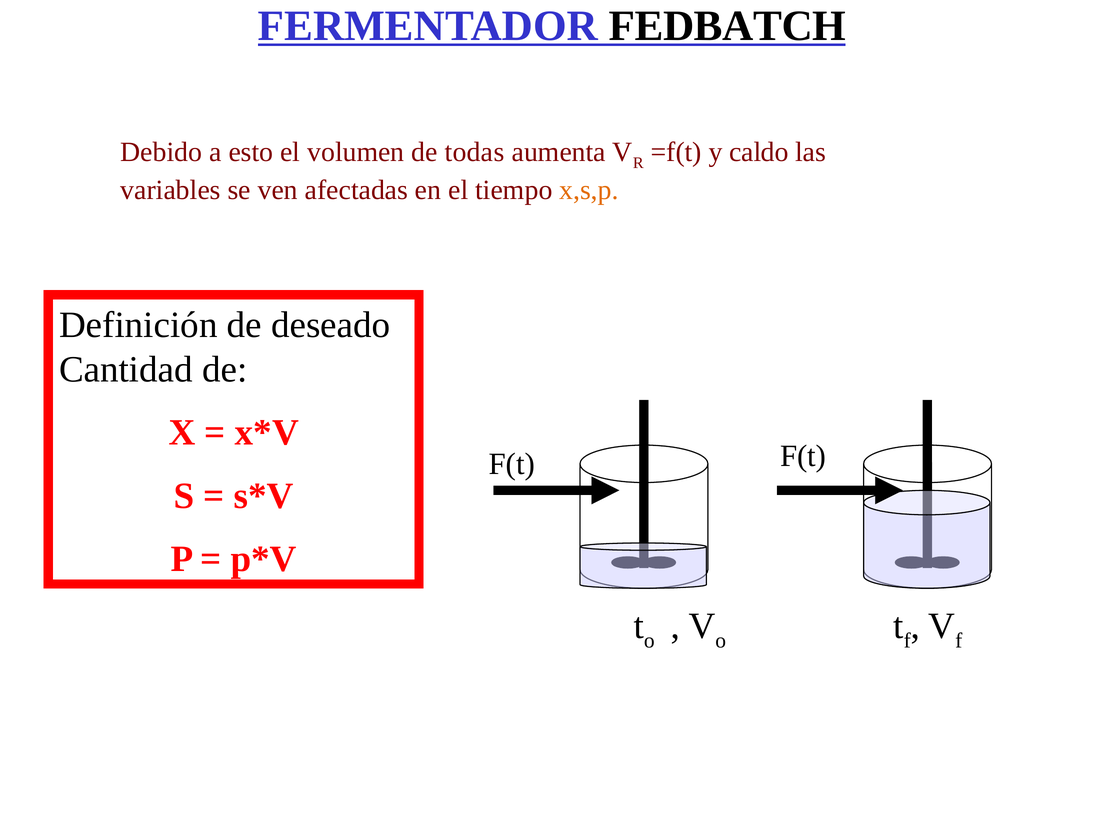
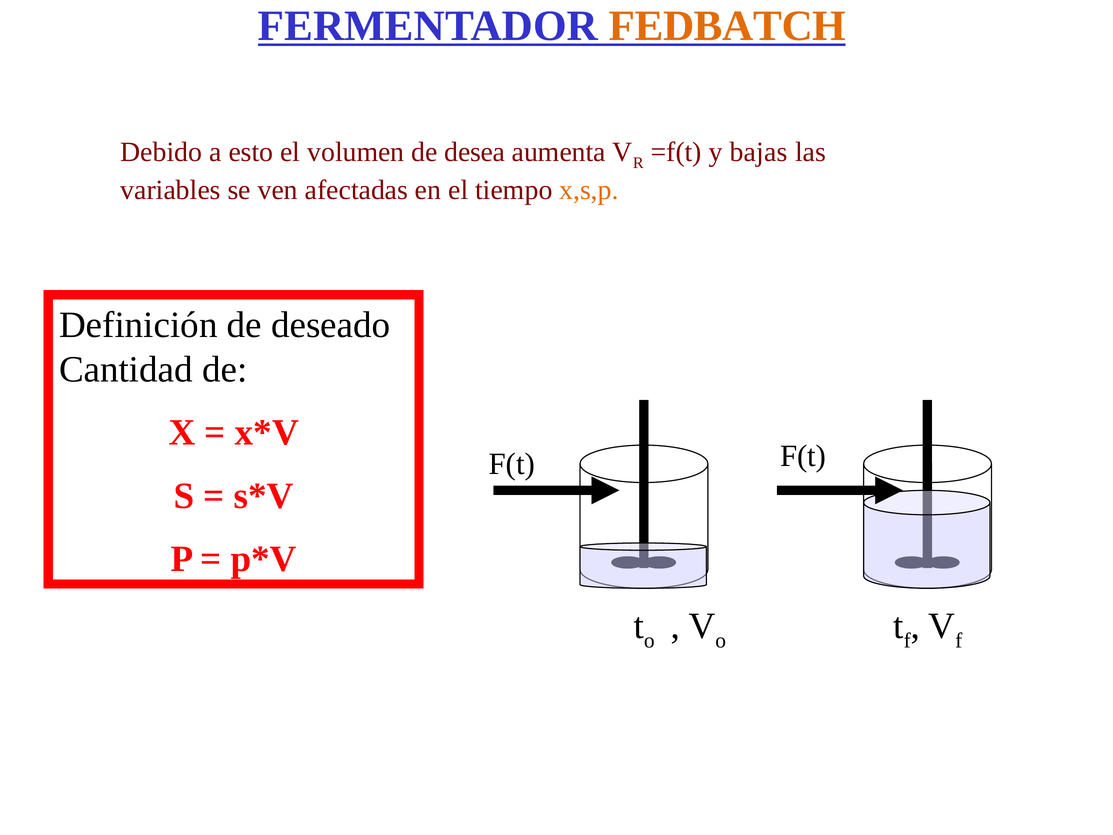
FEDBATCH colour: black -> orange
todas: todas -> desea
caldo: caldo -> bajas
